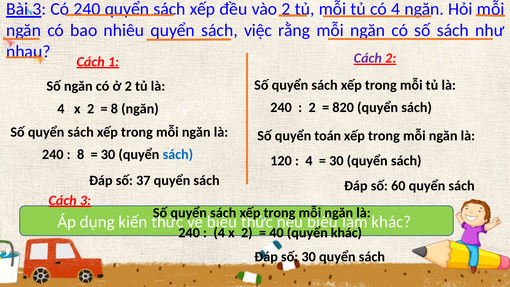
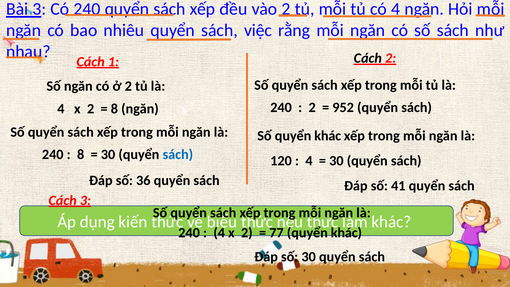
Cách at (368, 58) colour: purple -> black
820: 820 -> 952
Số quyển toán: toán -> khác
37: 37 -> 36
60: 60 -> 41
nêu biểu: biểu -> thức
40: 40 -> 77
